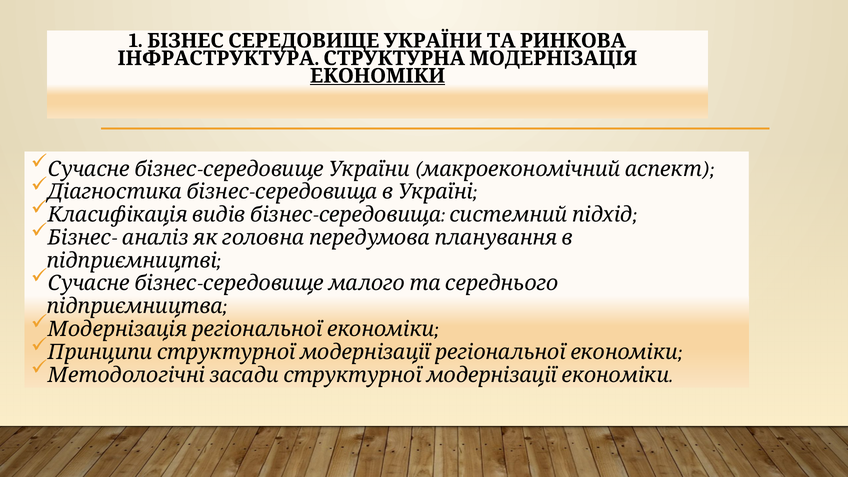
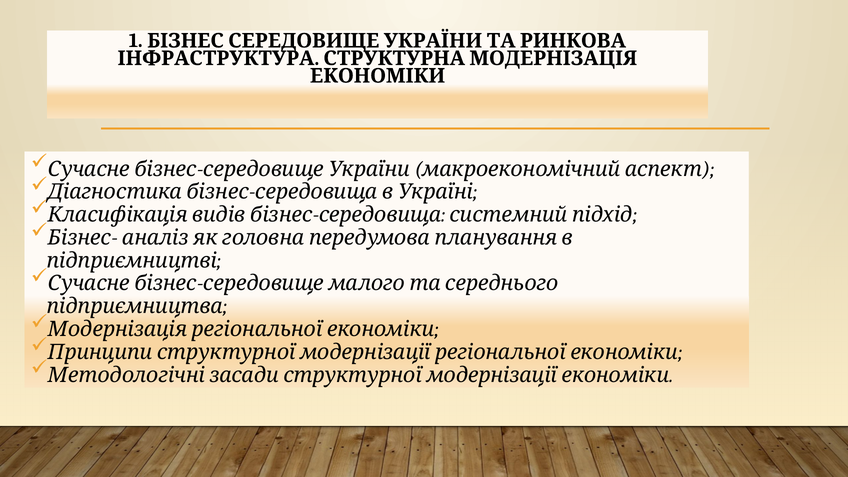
ЕКОНОМІКИ underline: present -> none
